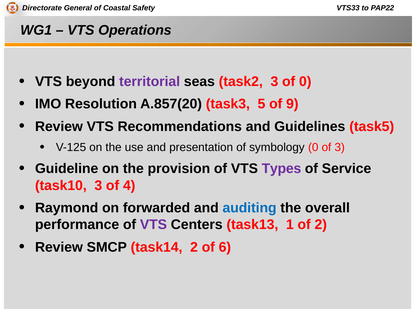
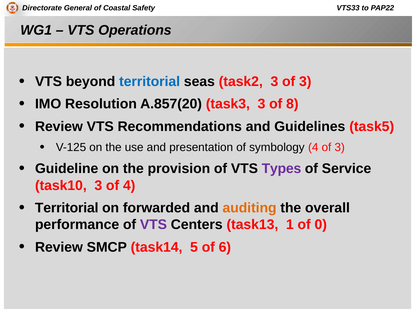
territorial at (150, 81) colour: purple -> blue
3 of 0: 0 -> 3
task3 5: 5 -> 3
9: 9 -> 8
symbology 0: 0 -> 4
Raymond at (67, 208): Raymond -> Territorial
auditing colour: blue -> orange
of 2: 2 -> 0
task14 2: 2 -> 5
